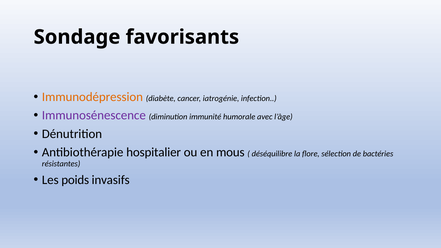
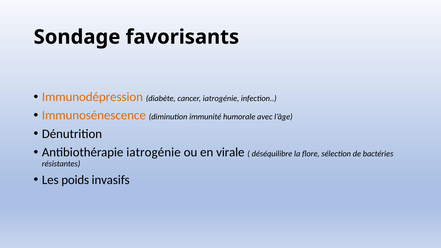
Immunosénescence colour: purple -> orange
Antibiothérapie hospitalier: hospitalier -> iatrogénie
mous: mous -> virale
